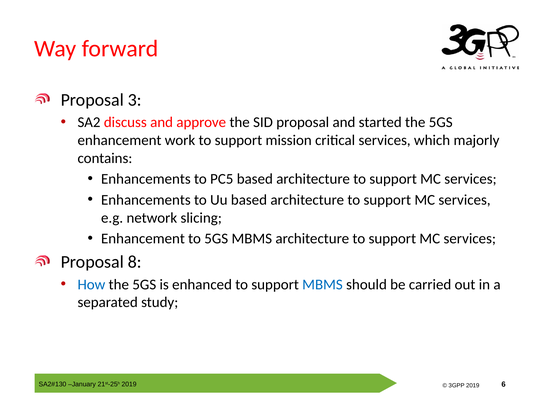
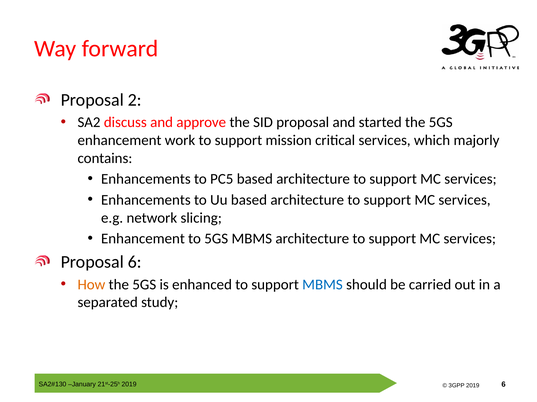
3: 3 -> 2
Proposal 8: 8 -> 6
How colour: blue -> orange
